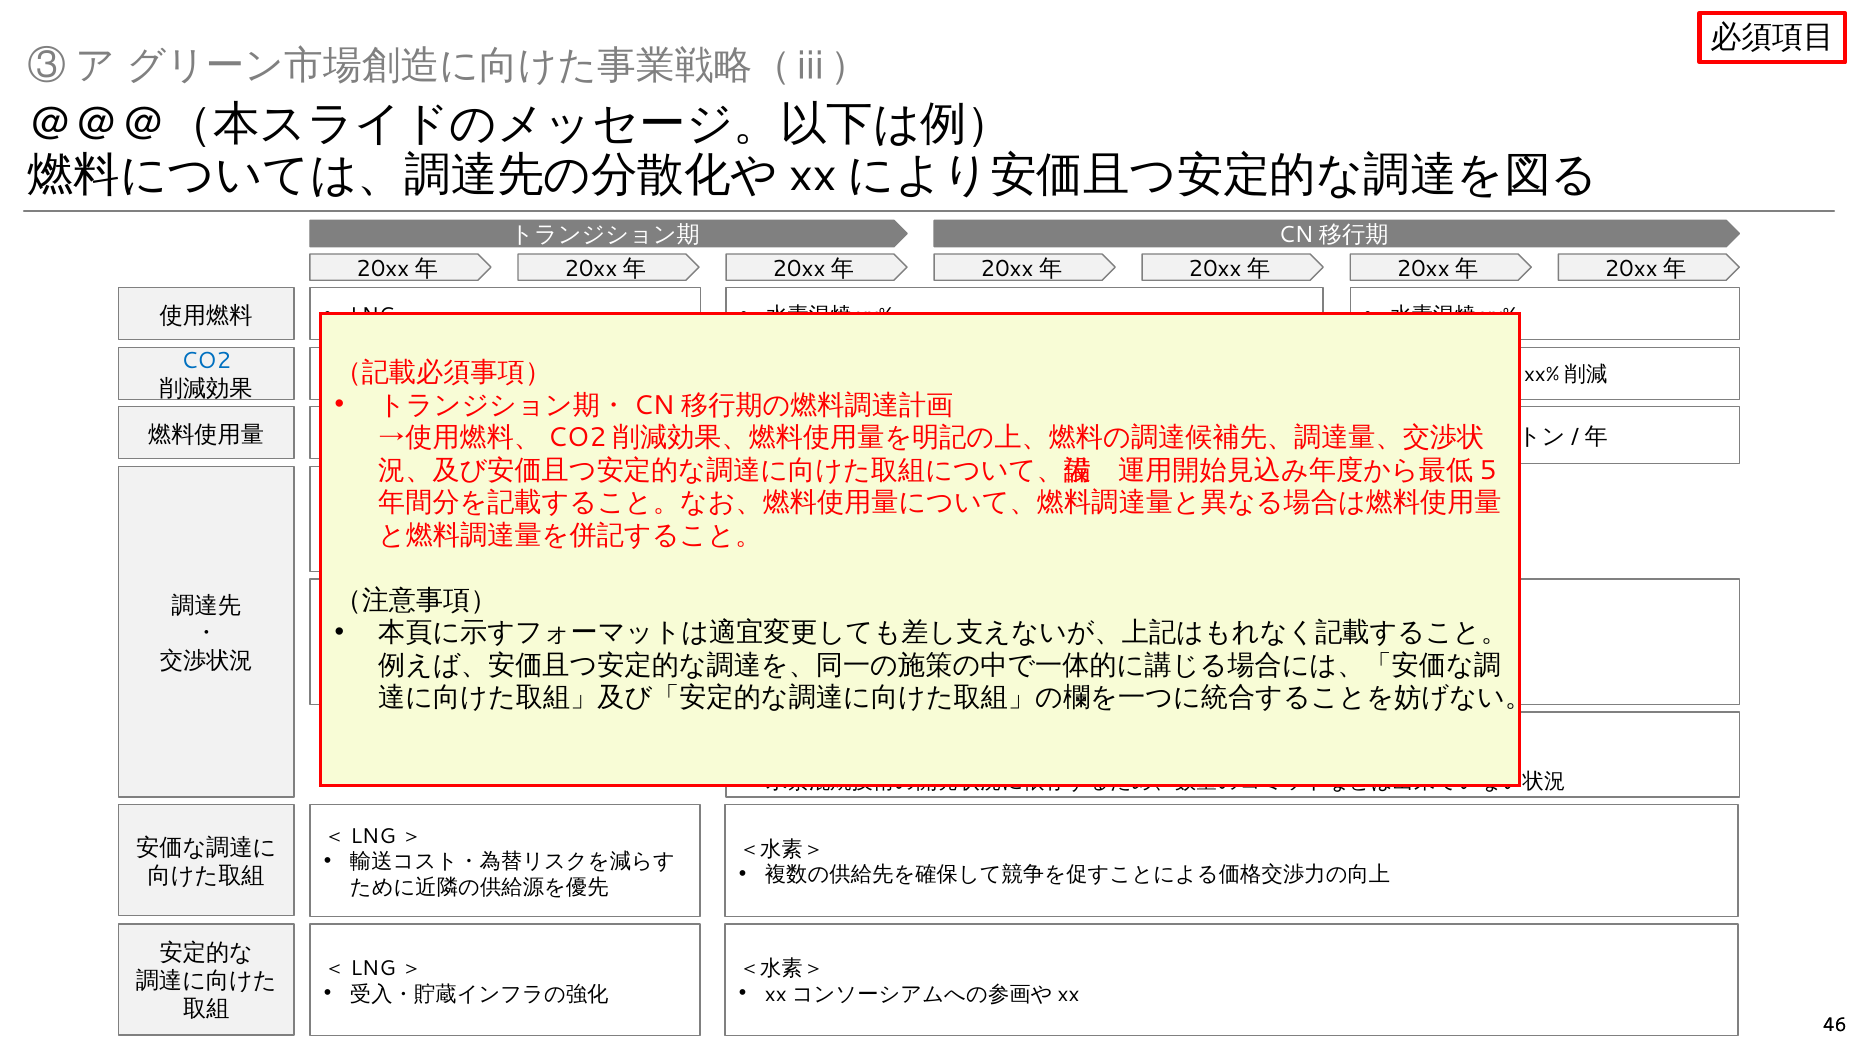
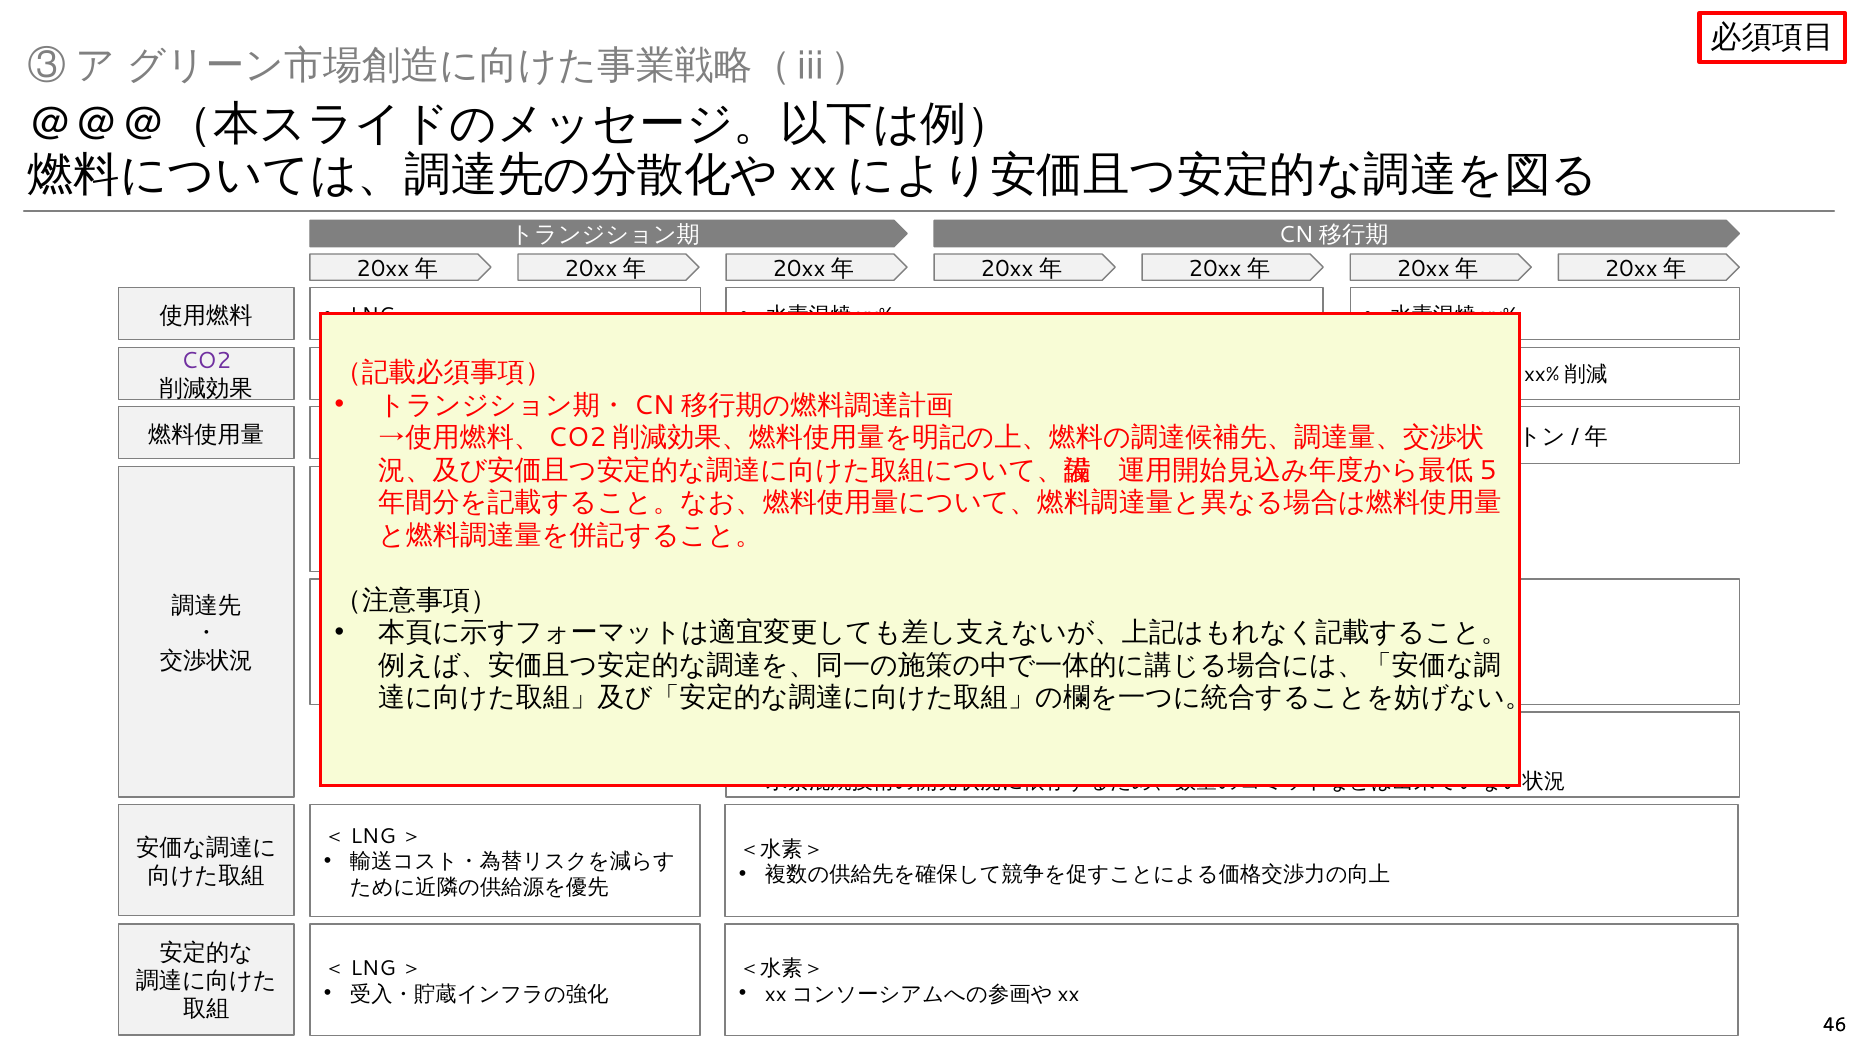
CO2 colour: blue -> purple
